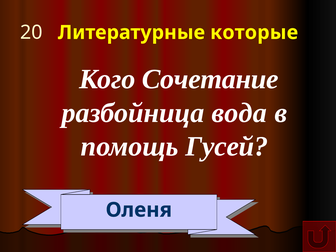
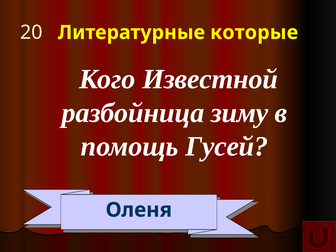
Сочетание: Сочетание -> Известной
вода: вода -> зиму
